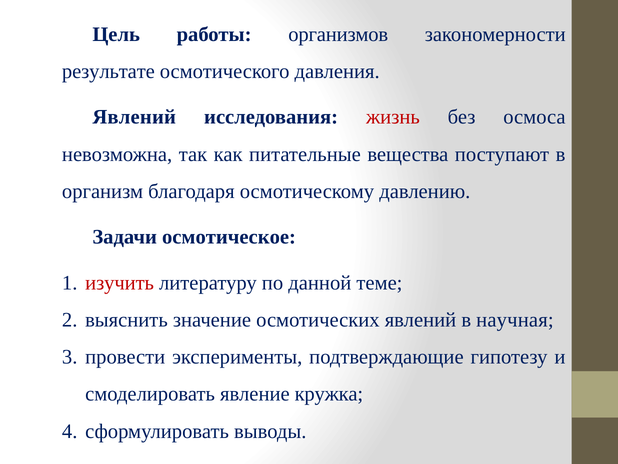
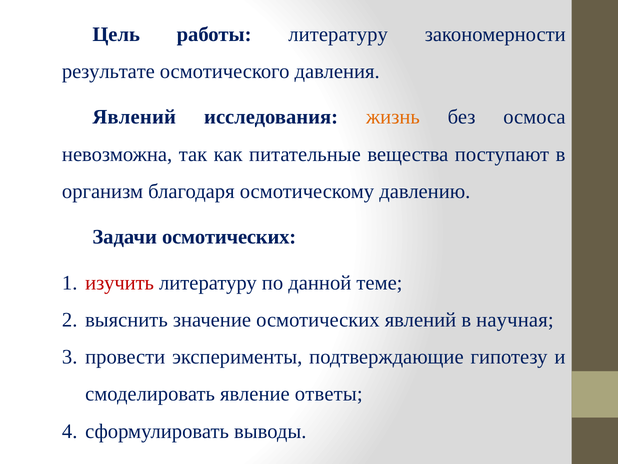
работы организмов: организмов -> литературу
жизнь colour: red -> orange
Задачи осмотическое: осмотическое -> осмотических
кружка: кружка -> ответы
